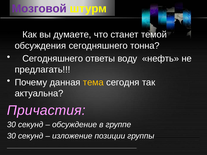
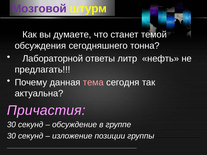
Сегодняшнего at (53, 59): Сегодняшнего -> Лабораторной
воду: воду -> литр
тема colour: yellow -> pink
